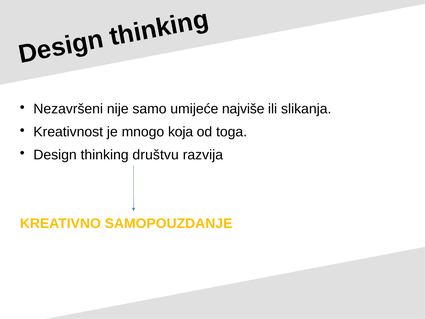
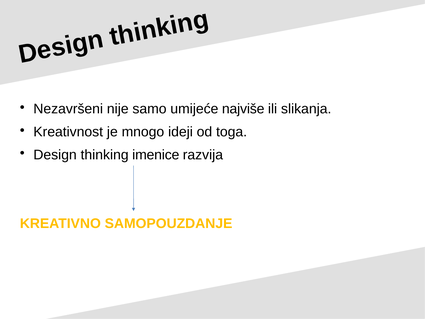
koja: koja -> ideji
društvu: društvu -> imenice
